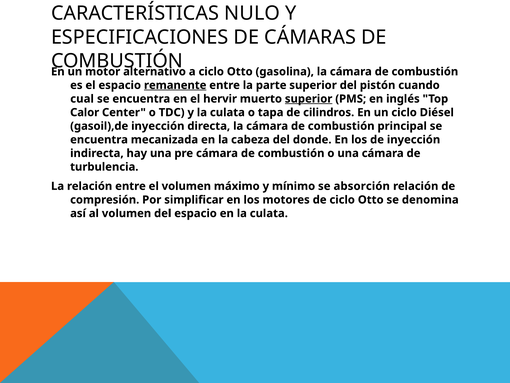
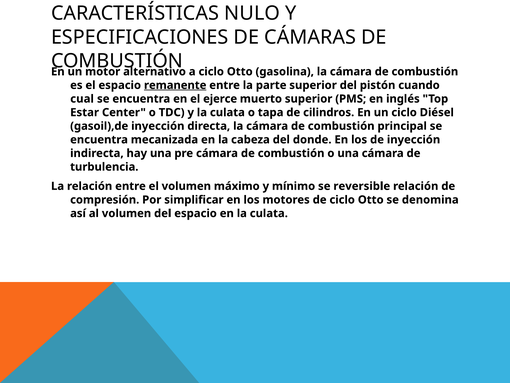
hervir: hervir -> ejerce
superior at (309, 99) underline: present -> none
Calor: Calor -> Estar
absorción: absorción -> reversible
